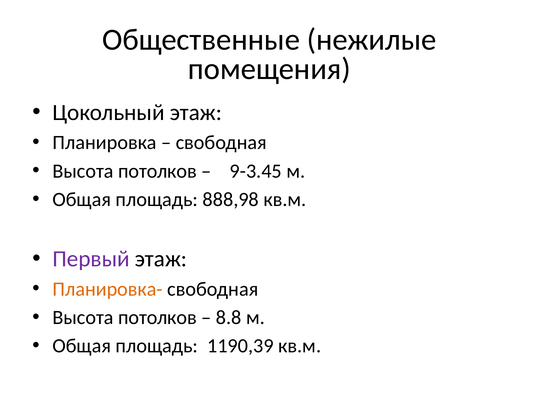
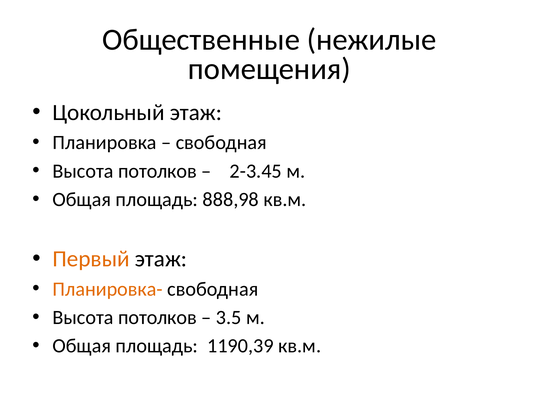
9-3.45: 9-3.45 -> 2-3.45
Первый colour: purple -> orange
8.8: 8.8 -> 3.5
